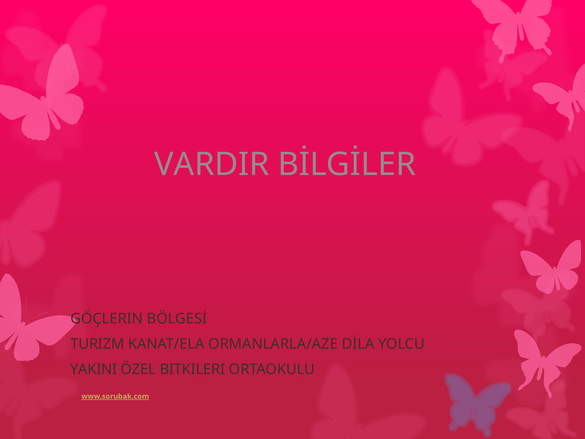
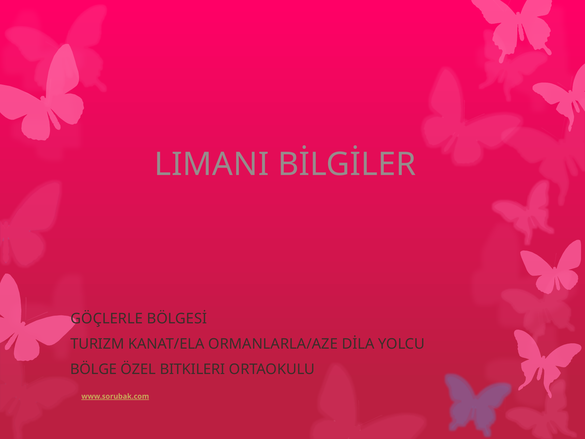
VARDIR: VARDIR -> LIMANI
GÖÇLERIN: GÖÇLERIN -> GÖÇLERLE
YAKINI: YAKINI -> BÖLGE
